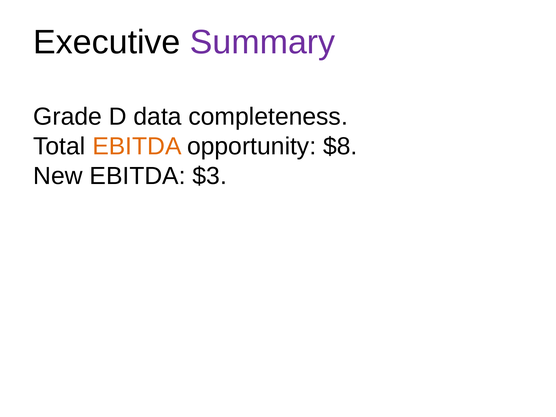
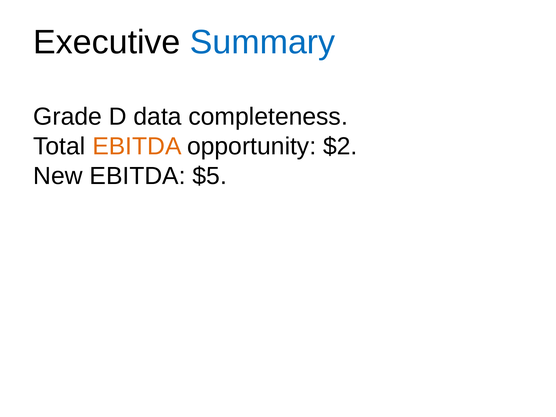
Summary colour: purple -> blue
$8: $8 -> $2
$3: $3 -> $5
